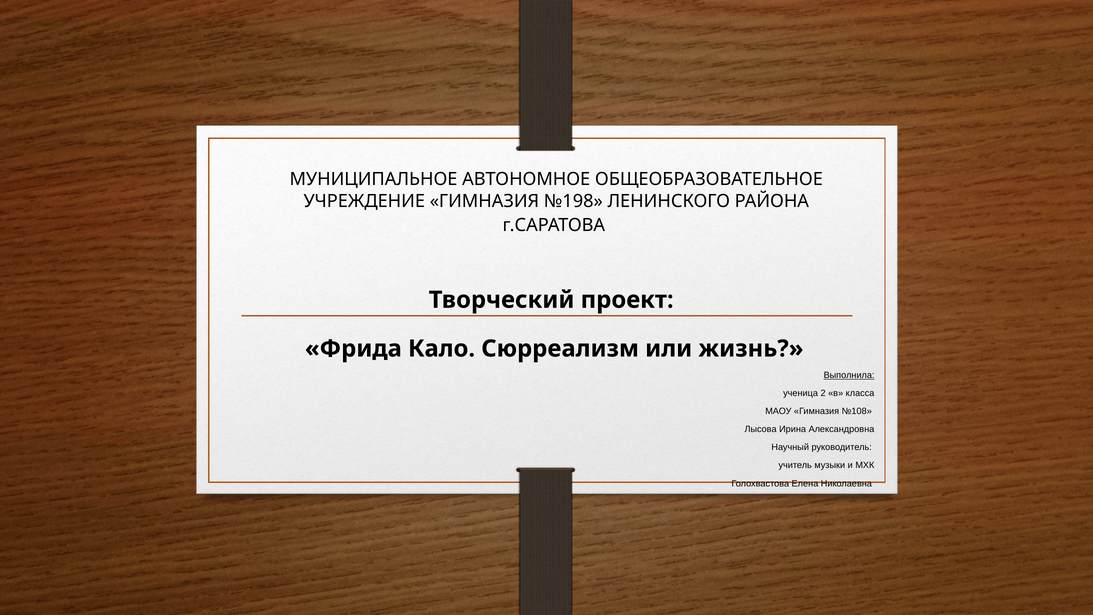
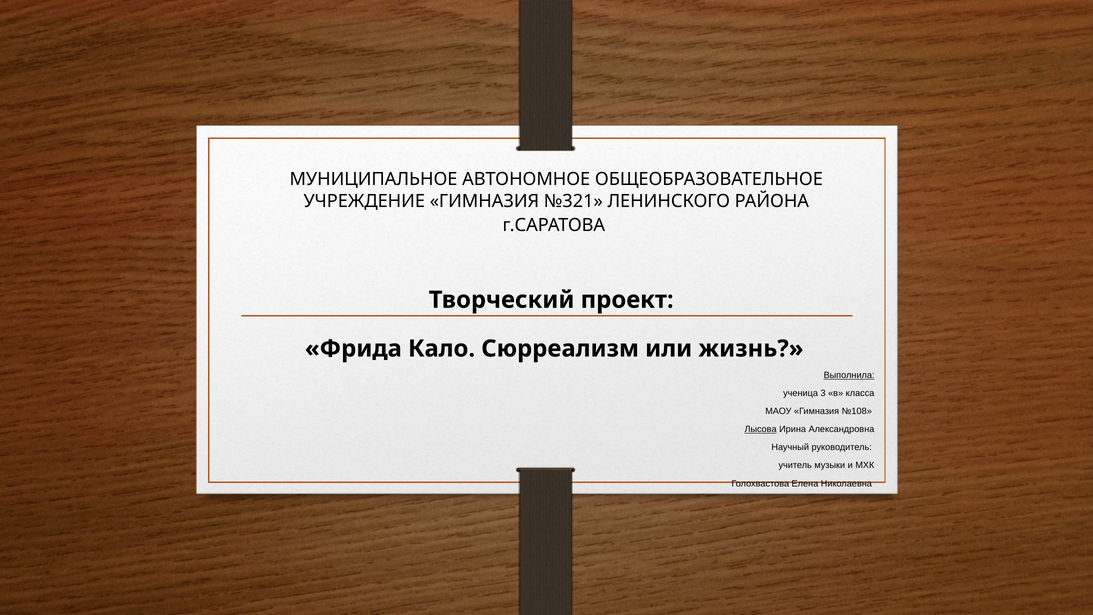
№198: №198 -> №321
2: 2 -> 3
Лысова underline: none -> present
